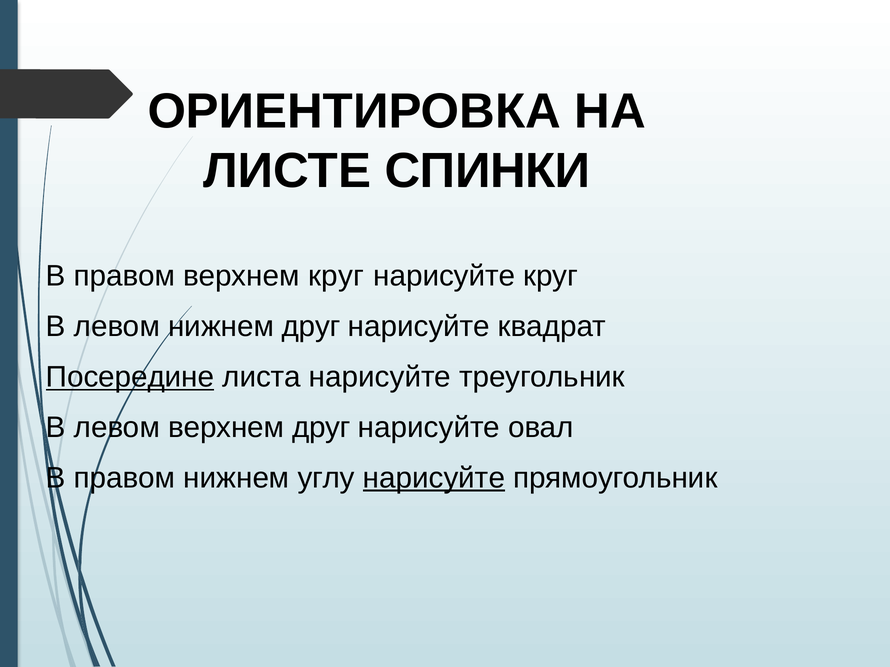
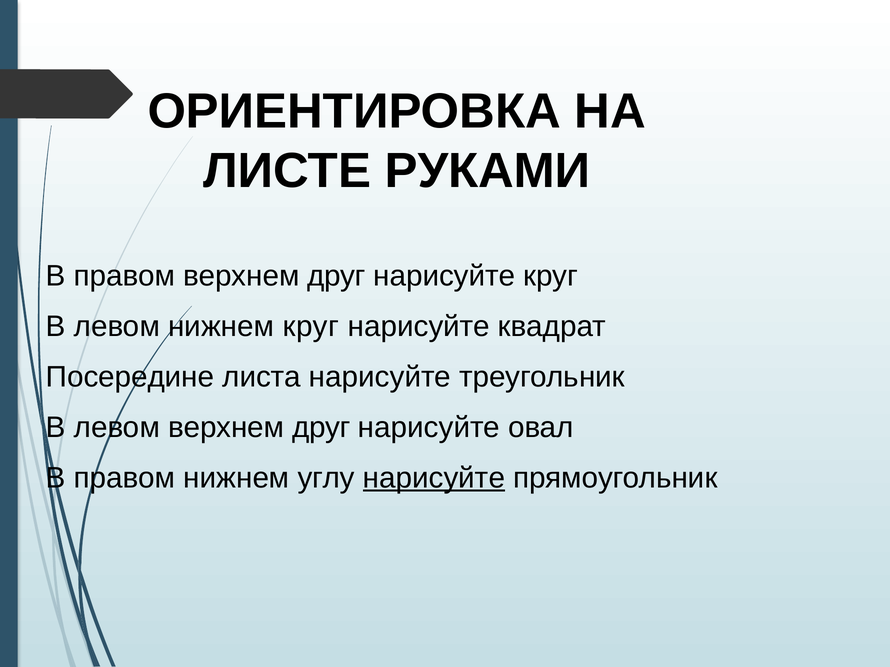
СПИНКИ: СПИНКИ -> РУКАМИ
правом верхнем круг: круг -> друг
нижнем друг: друг -> круг
Посередине underline: present -> none
